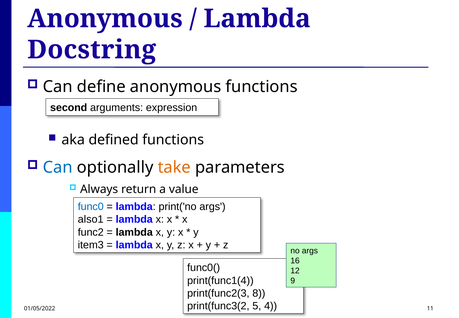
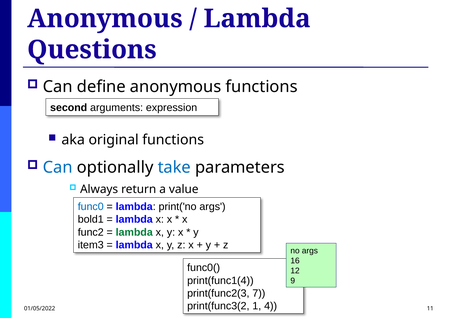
Docstring: Docstring -> Questions
defined: defined -> original
take colour: orange -> blue
also1: also1 -> bold1
lambda at (134, 232) colour: black -> green
8: 8 -> 7
5: 5 -> 1
